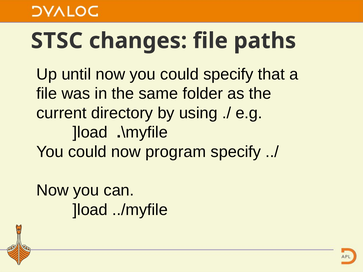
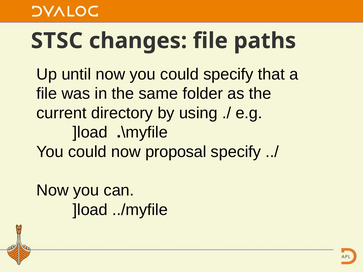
program: program -> proposal
